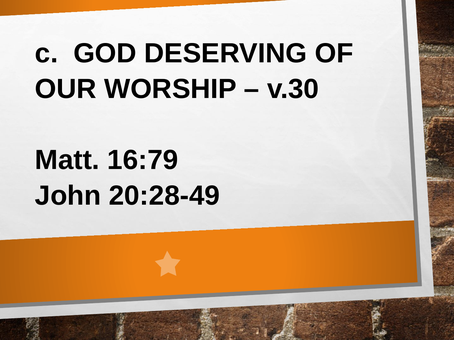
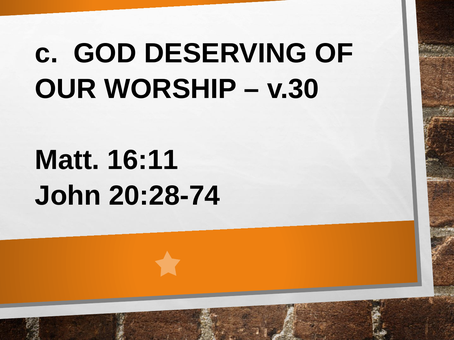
16:79: 16:79 -> 16:11
20:28-49: 20:28-49 -> 20:28-74
